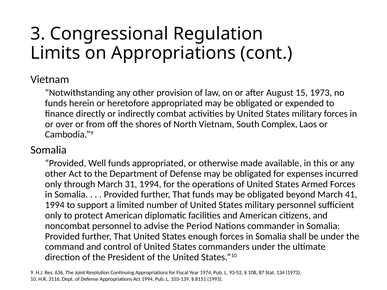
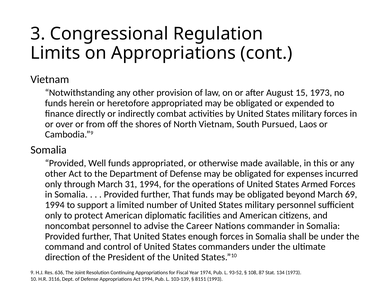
Complex: Complex -> Pursued
41: 41 -> 69
Period: Period -> Career
